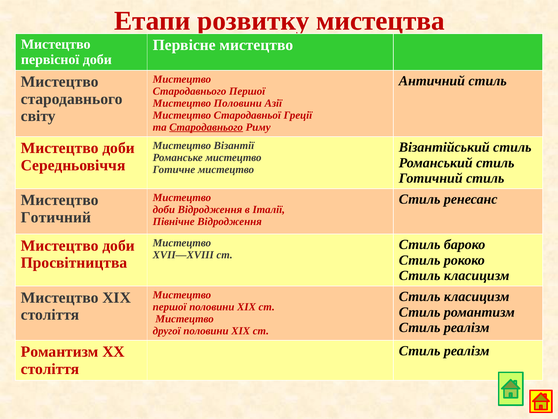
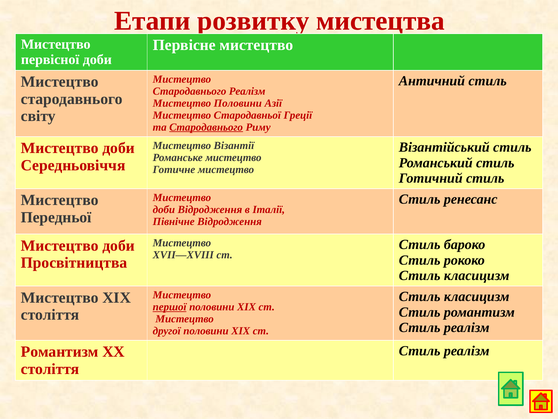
Стародавнього Першої: Першої -> Реалізм
Готичний at (56, 217): Готичний -> Передньої
першої at (170, 307) underline: none -> present
